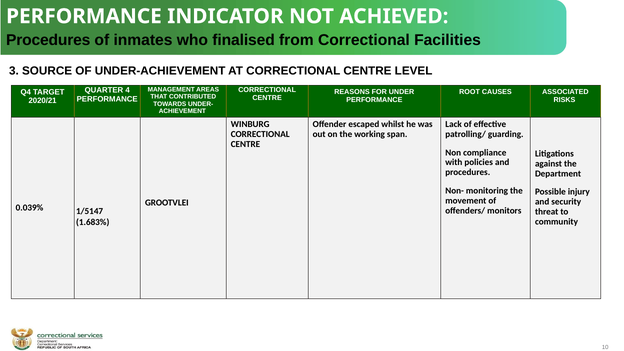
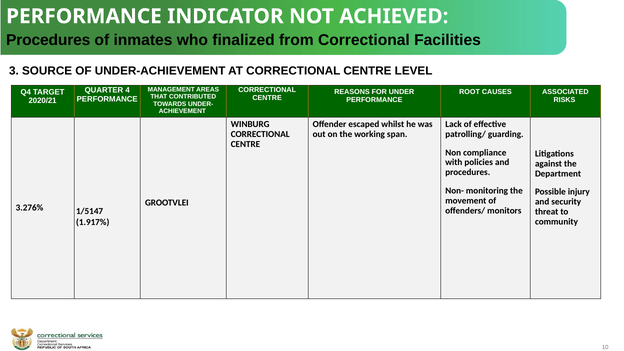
finalised: finalised -> finalized
0.039%: 0.039% -> 3.276%
1.683%: 1.683% -> 1.917%
